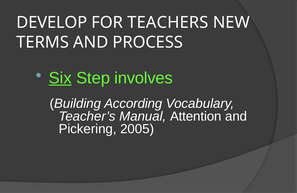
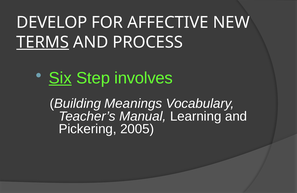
TEACHERS: TEACHERS -> AFFECTIVE
TERMS underline: none -> present
According: According -> Meanings
Attention: Attention -> Learning
